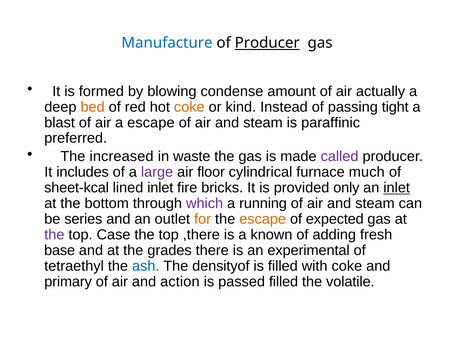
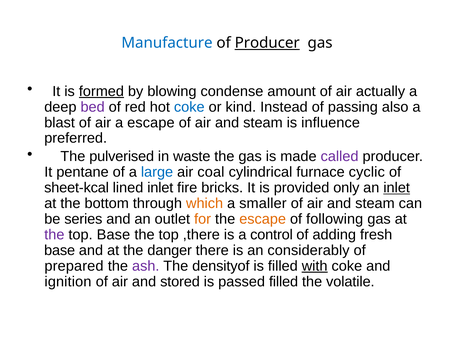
formed underline: none -> present
bed colour: orange -> purple
coke at (189, 107) colour: orange -> blue
tight: tight -> also
paraffinic: paraffinic -> influence
increased: increased -> pulverised
includes: includes -> pentane
large colour: purple -> blue
floor: floor -> coal
much: much -> cyclic
which colour: purple -> orange
running: running -> smaller
expected: expected -> following
top Case: Case -> Base
known: known -> control
grades: grades -> danger
experimental: experimental -> considerably
tetraethyl: tetraethyl -> prepared
ash colour: blue -> purple
with underline: none -> present
primary: primary -> ignition
action: action -> stored
